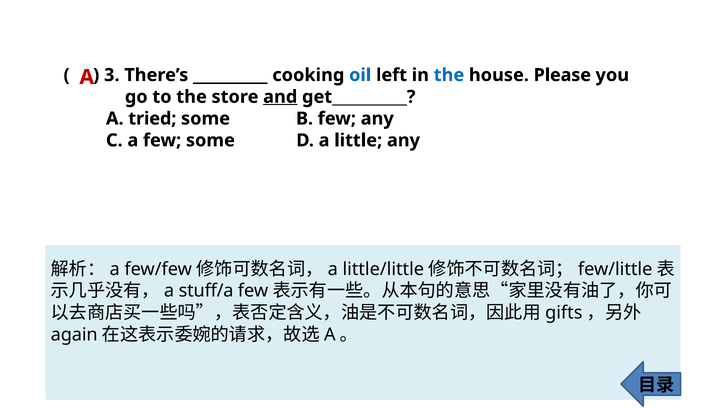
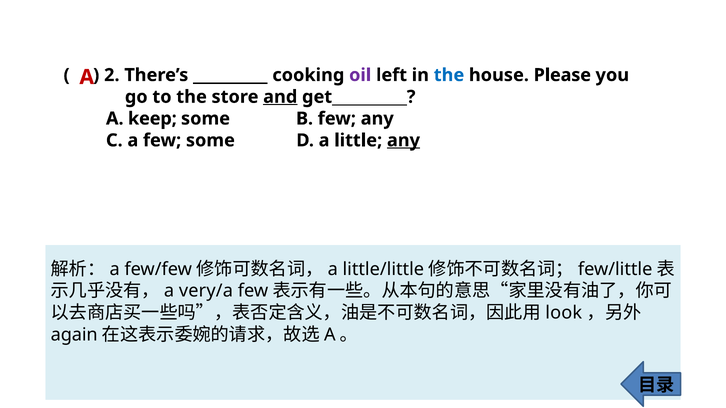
3: 3 -> 2
oil colour: blue -> purple
tried: tried -> keep
any at (403, 140) underline: none -> present
stuff/a: stuff/a -> very/a
gifts: gifts -> look
